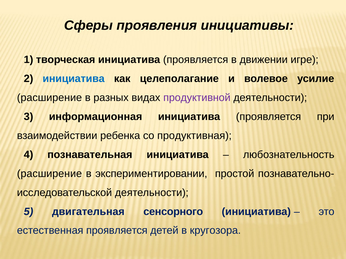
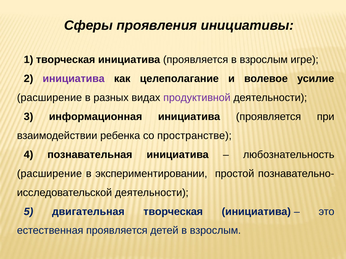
проявляется в движении: движении -> взрослым
инициатива at (74, 79) colour: blue -> purple
продуктивная: продуктивная -> пространстве
двигательная сенсорного: сенсорного -> творческая
детей в кругозора: кругозора -> взрослым
